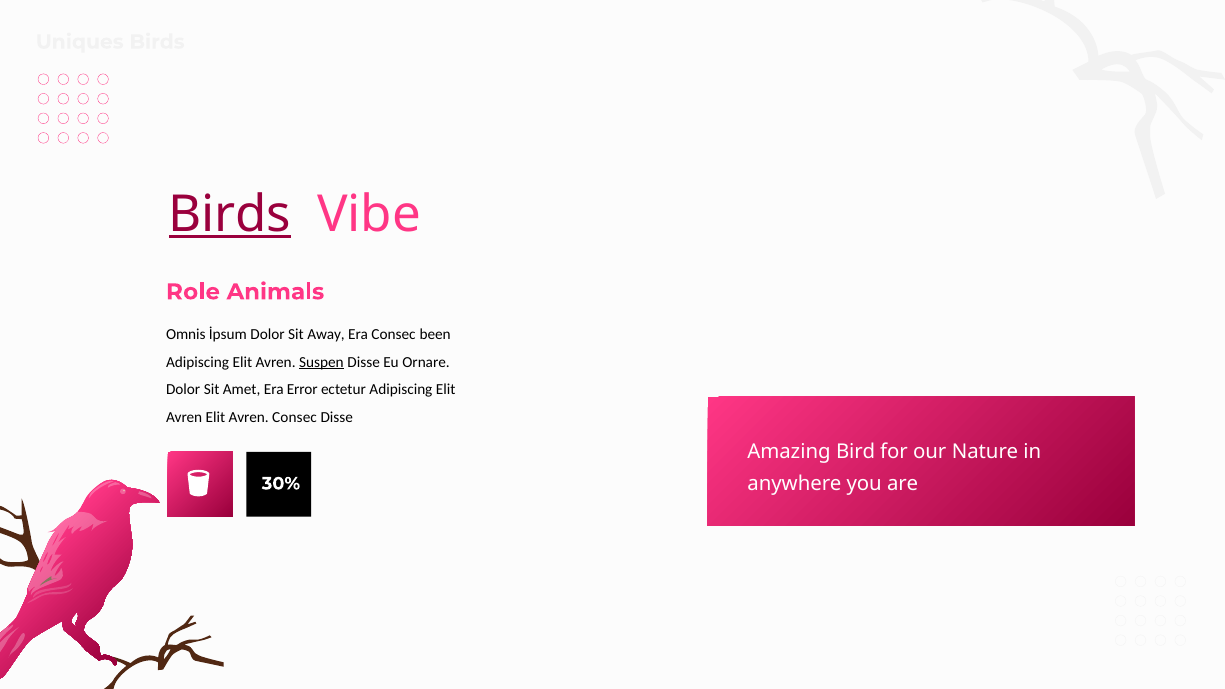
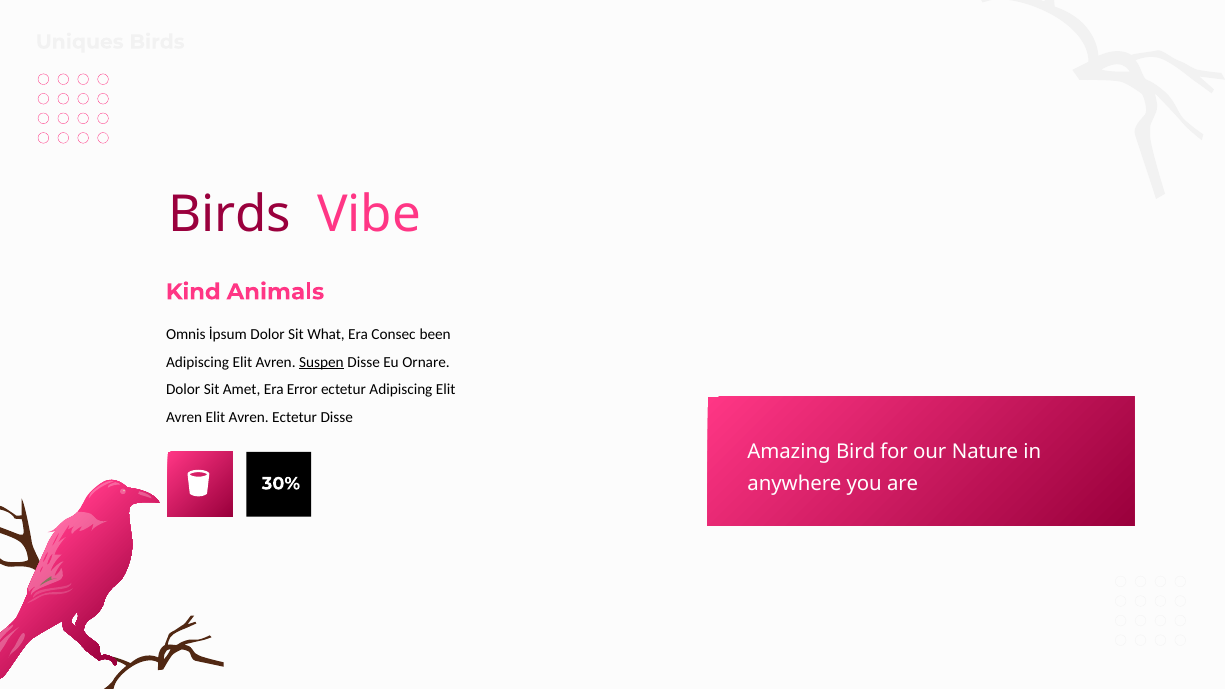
Birds at (230, 215) underline: present -> none
Role: Role -> Kind
Away: Away -> What
Consec at (295, 417): Consec -> Ectetur
